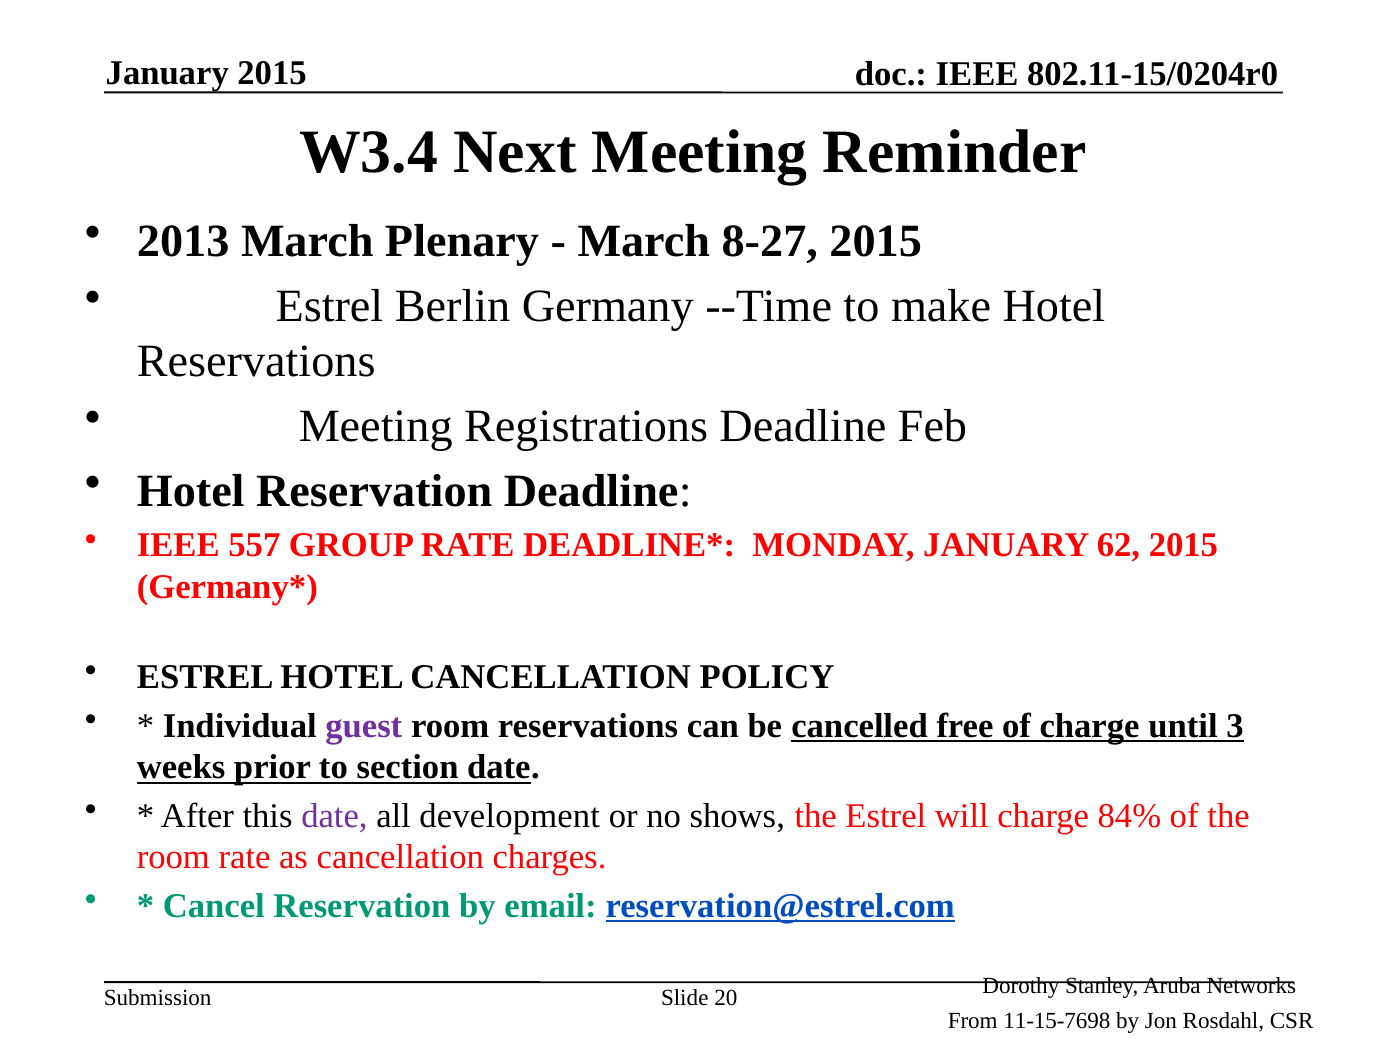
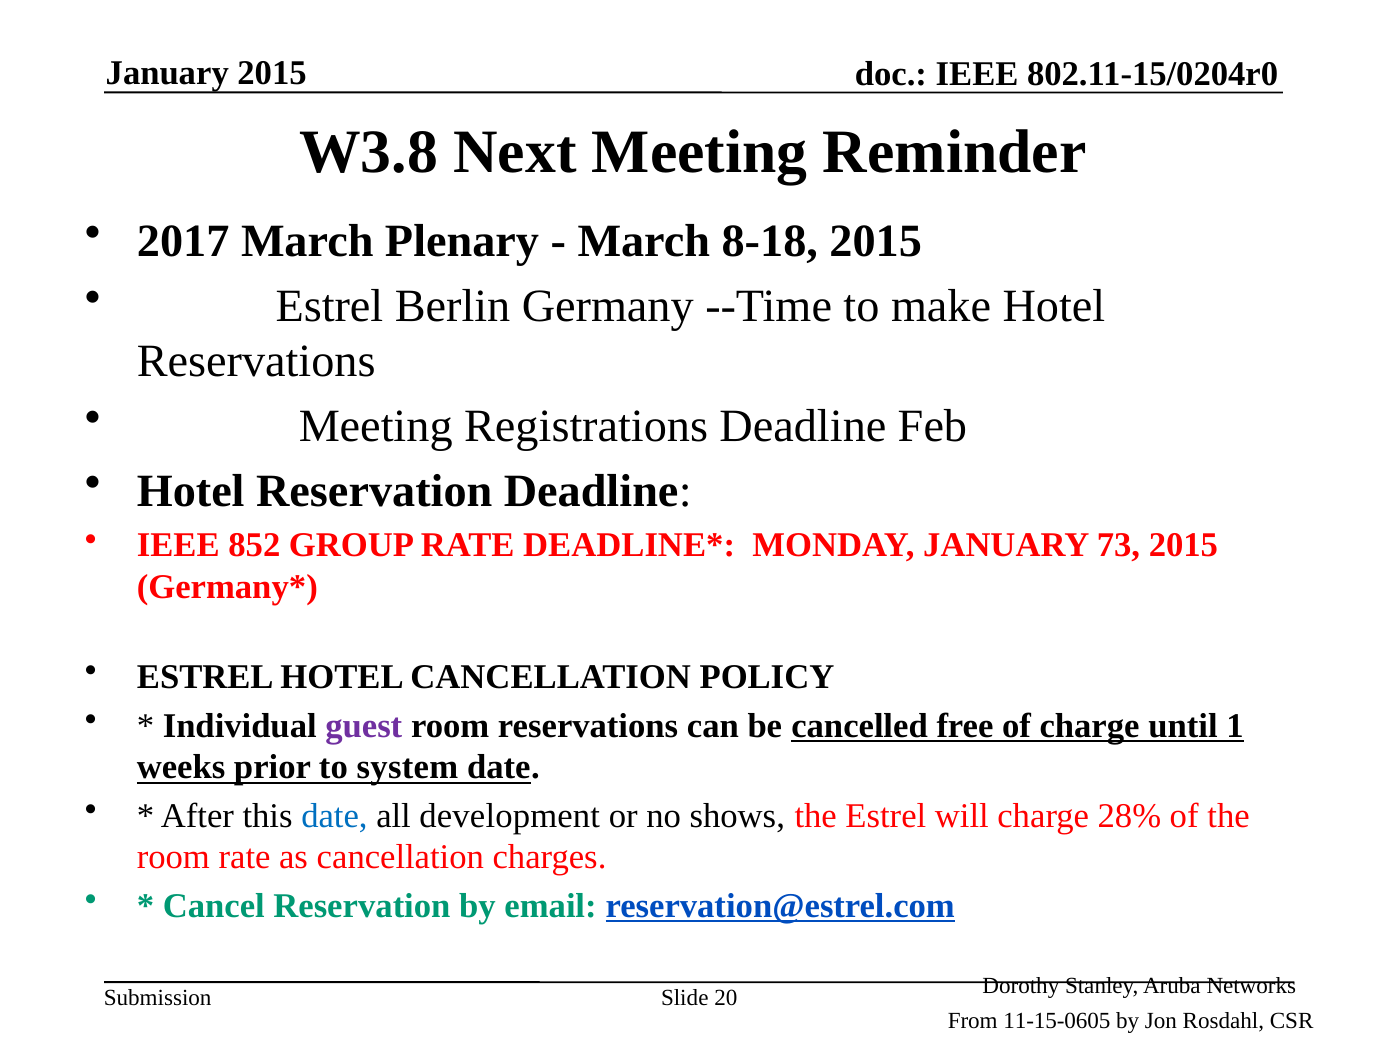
W3.4: W3.4 -> W3.8
2013: 2013 -> 2017
8-27: 8-27 -> 8-18
557: 557 -> 852
62: 62 -> 73
3: 3 -> 1
section: section -> system
date at (334, 816) colour: purple -> blue
84%: 84% -> 28%
11-15-7698: 11-15-7698 -> 11-15-0605
